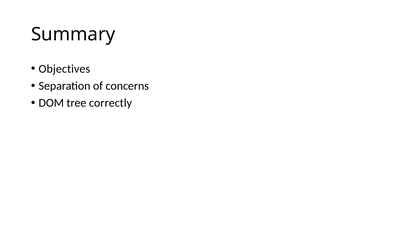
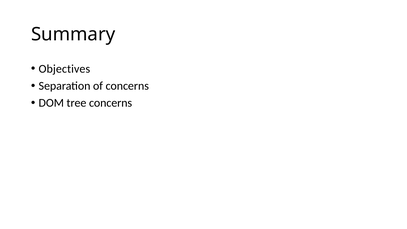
tree correctly: correctly -> concerns
